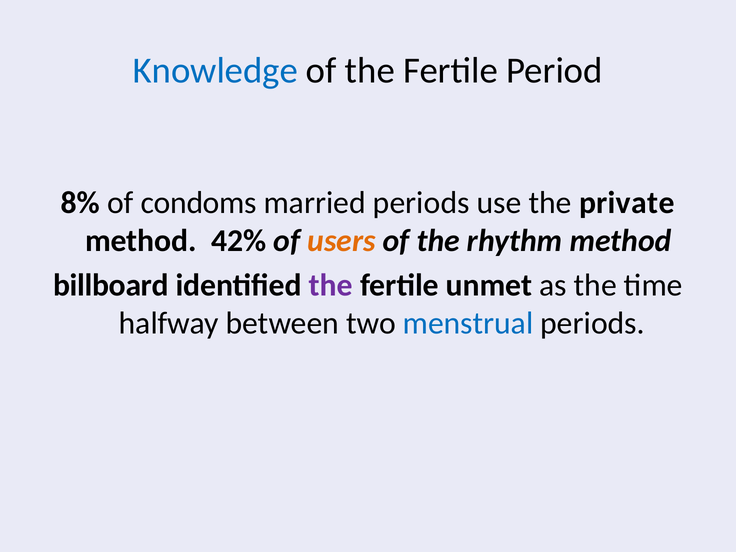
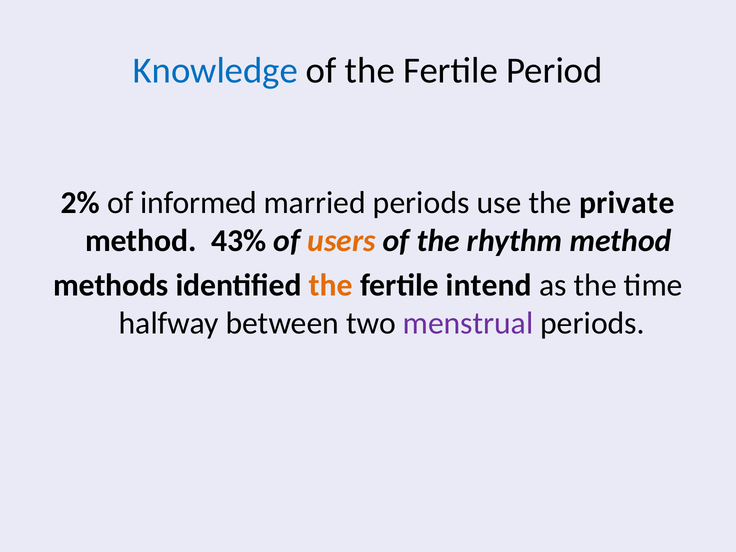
8%: 8% -> 2%
condoms: condoms -> informed
42%: 42% -> 43%
billboard: billboard -> methods
the at (331, 285) colour: purple -> orange
unmet: unmet -> intend
menstrual colour: blue -> purple
